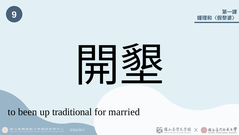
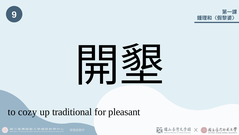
been: been -> cozy
married: married -> pleasant
